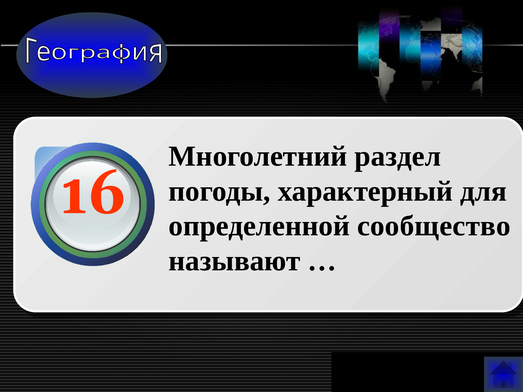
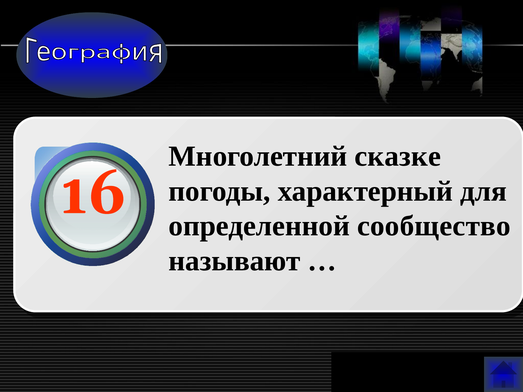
раздел: раздел -> сказке
